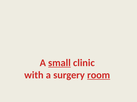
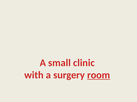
small underline: present -> none
